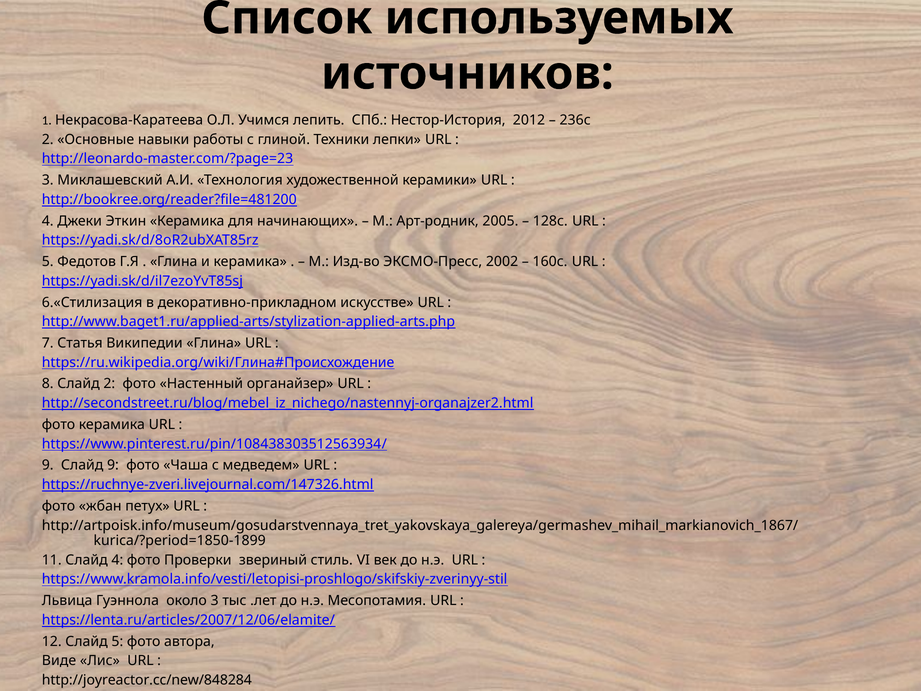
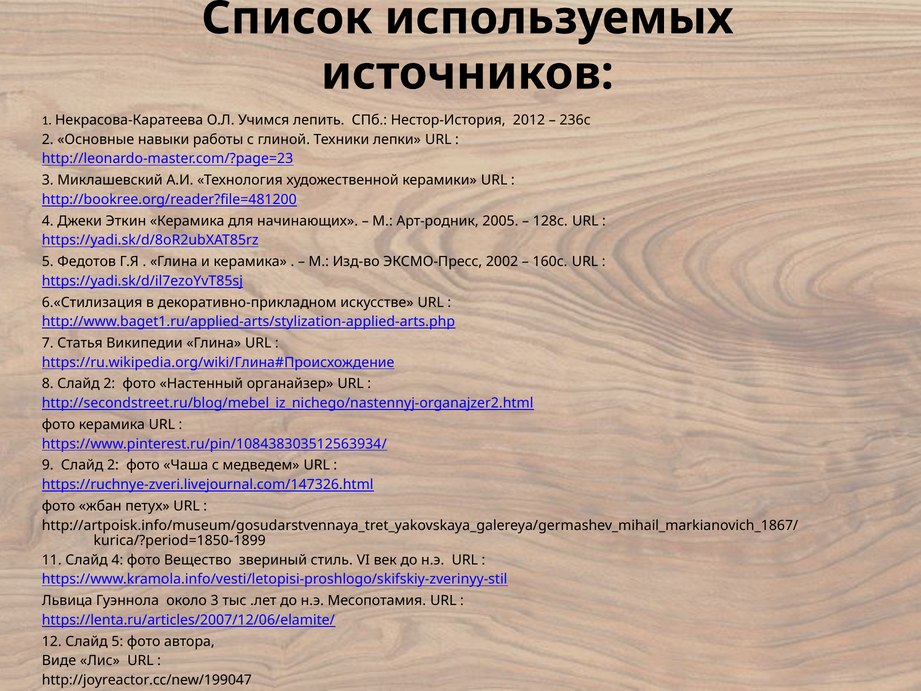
9 Слайд 9: 9 -> 2
Проверки: Проверки -> Вещество
http://joyreactor.cc/new/848284: http://joyreactor.cc/new/848284 -> http://joyreactor.cc/new/199047
